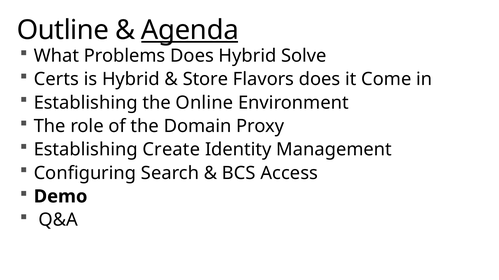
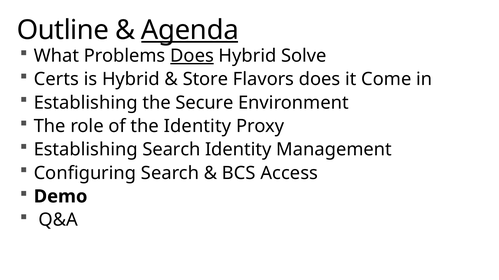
Does at (192, 56) underline: none -> present
Online: Online -> Secure
the Domain: Domain -> Identity
Establishing Create: Create -> Search
